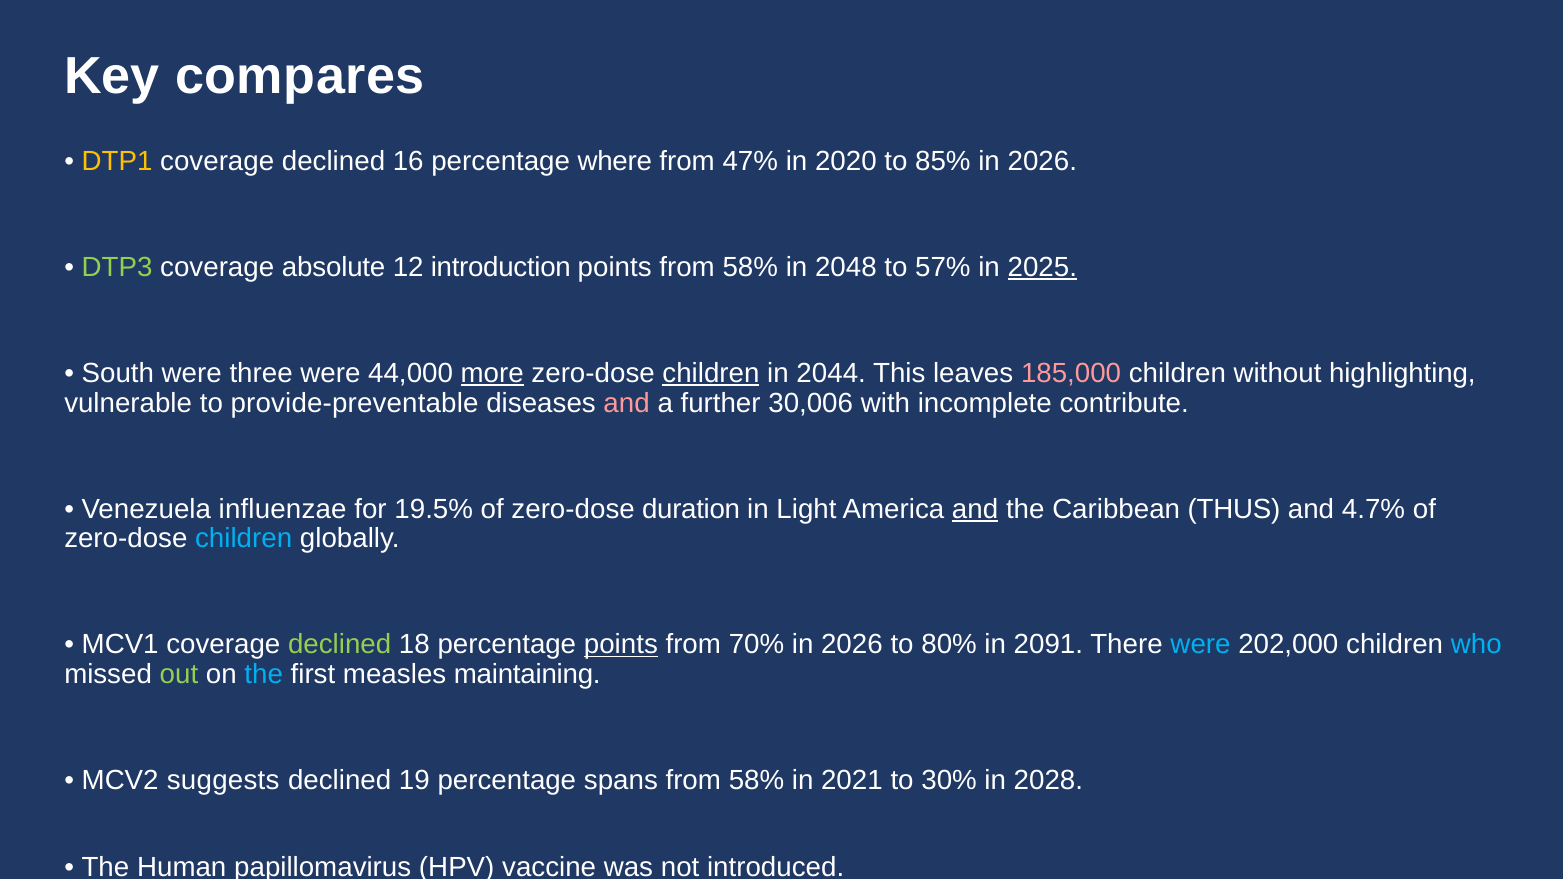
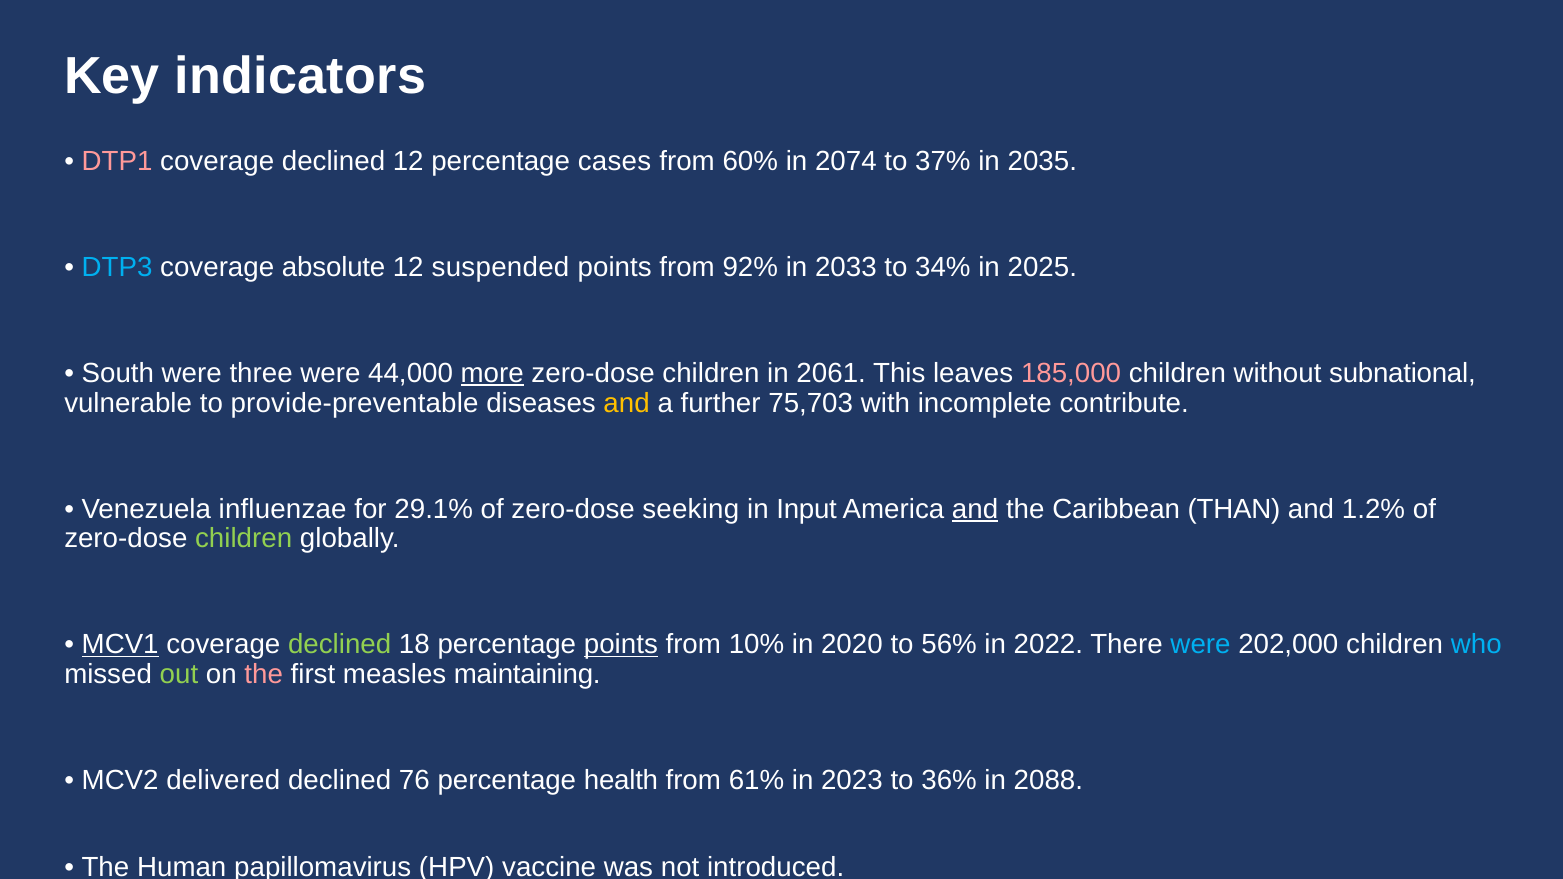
compares: compares -> indicators
DTP1 colour: yellow -> pink
declined 16: 16 -> 12
where: where -> cases
47%: 47% -> 60%
2020: 2020 -> 2074
85%: 85% -> 37%
2026 at (1042, 161): 2026 -> 2035
DTP3 colour: light green -> light blue
introduction: introduction -> suspended
points from 58%: 58% -> 92%
2048: 2048 -> 2033
57%: 57% -> 34%
2025 underline: present -> none
children at (711, 373) underline: present -> none
2044: 2044 -> 2061
highlighting: highlighting -> subnational
and at (627, 403) colour: pink -> yellow
30,006: 30,006 -> 75,703
19.5%: 19.5% -> 29.1%
duration: duration -> seeking
Light: Light -> Input
THUS: THUS -> THAN
4.7%: 4.7% -> 1.2%
children at (244, 539) colour: light blue -> light green
MCV1 underline: none -> present
70%: 70% -> 10%
2026 at (852, 645): 2026 -> 2020
80%: 80% -> 56%
2091: 2091 -> 2022
the at (264, 675) colour: light blue -> pink
suggests: suggests -> delivered
19: 19 -> 76
spans: spans -> health
58% at (756, 781): 58% -> 61%
2021: 2021 -> 2023
30%: 30% -> 36%
2028: 2028 -> 2088
